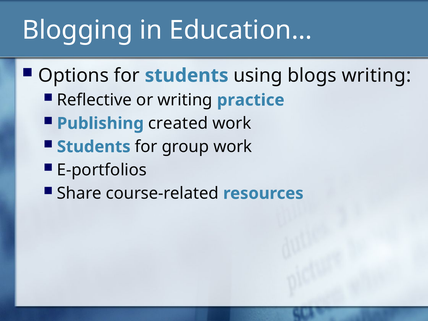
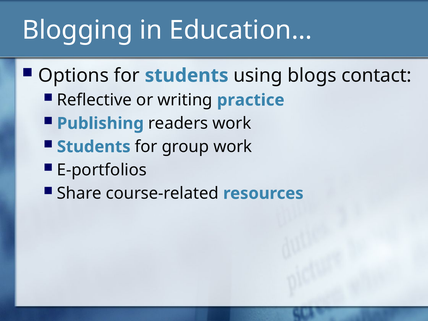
blogs writing: writing -> contact
created: created -> readers
